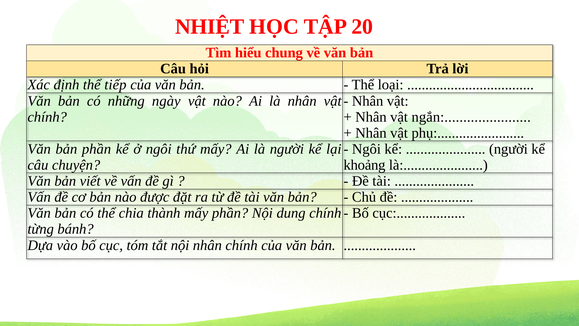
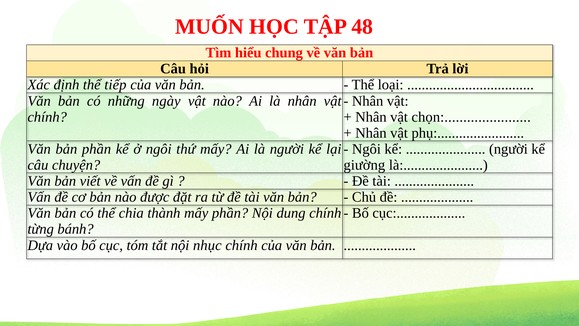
NHIỆT: NHIỆT -> MUỐN
20: 20 -> 48
ngắn: ngắn -> chọn
khoảng: khoảng -> giường
nội nhân: nhân -> nhục
